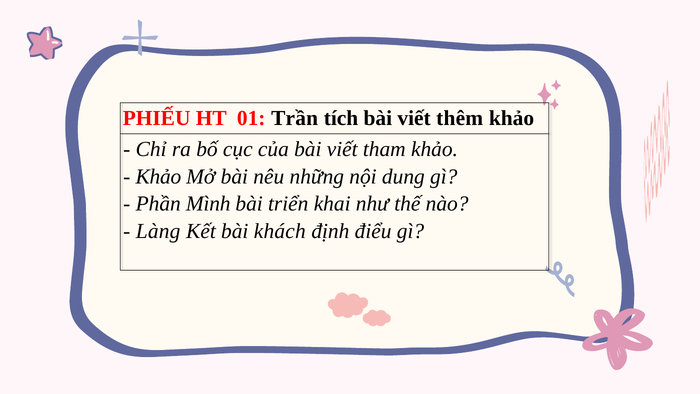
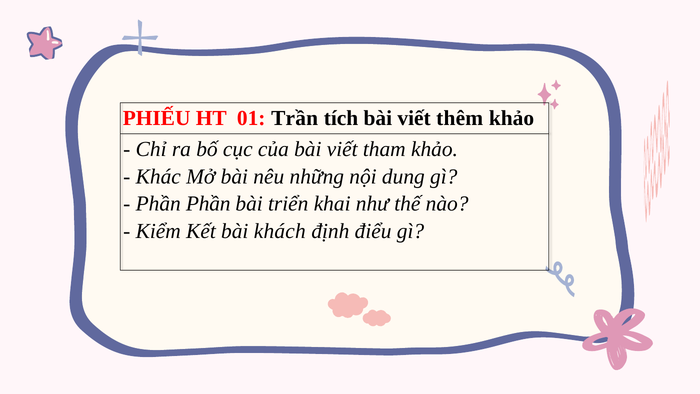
Khảo at (158, 176): Khảo -> Khác
Phần Mình: Mình -> Phần
Làng: Làng -> Kiểm
